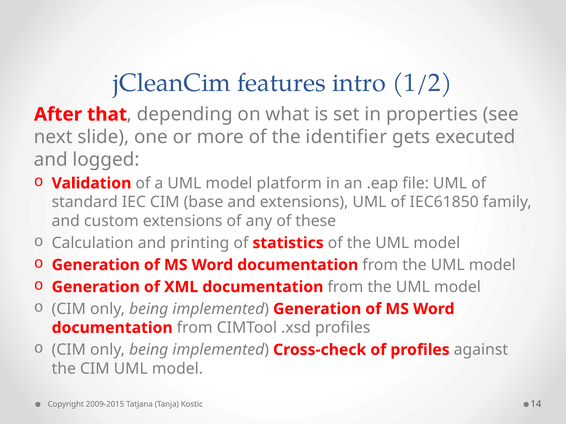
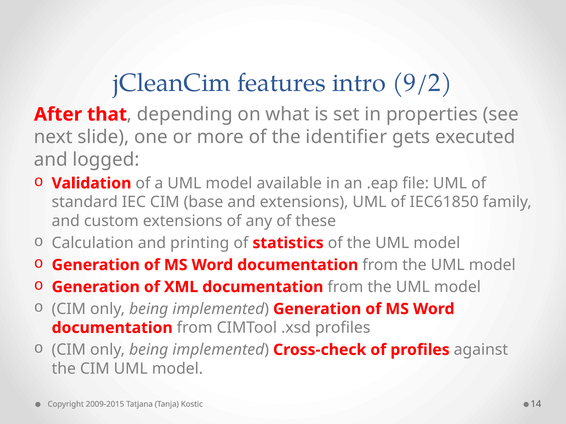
1/2: 1/2 -> 9/2
platform: platform -> available
